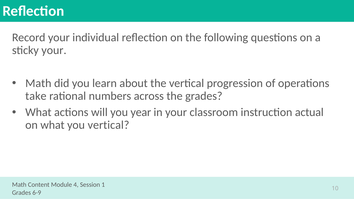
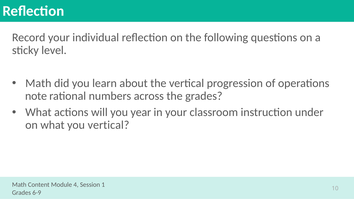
sticky your: your -> level
take: take -> note
actual: actual -> under
